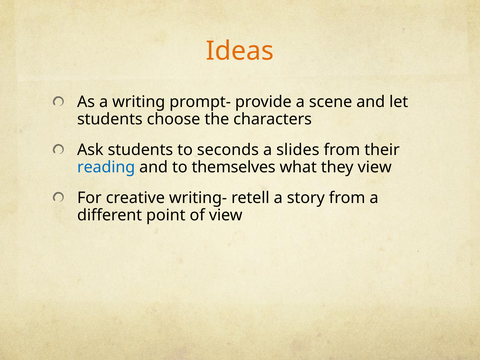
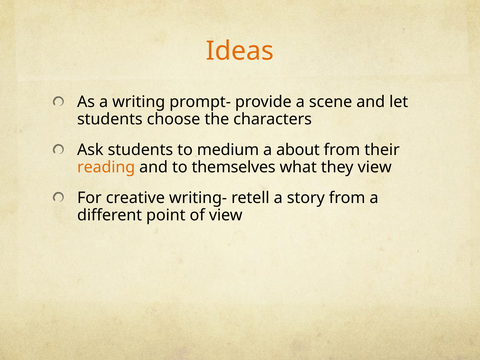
seconds: seconds -> medium
slides: slides -> about
reading colour: blue -> orange
